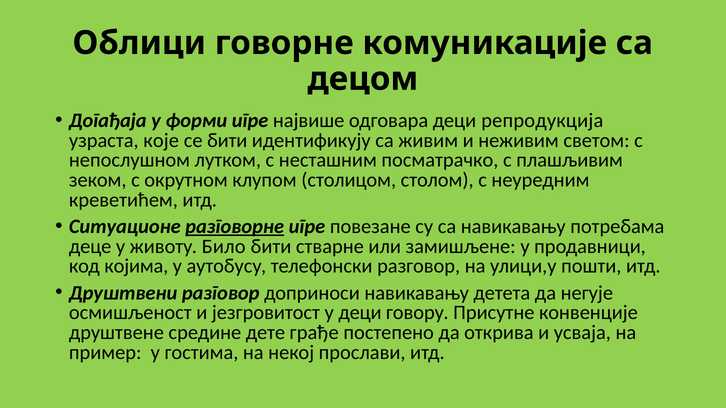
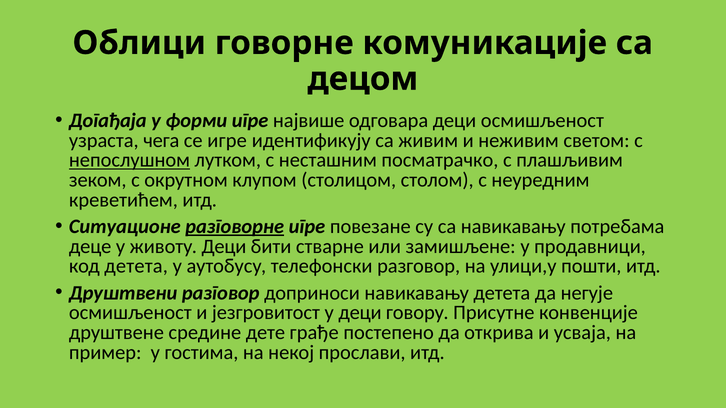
деци репродукција: репродукција -> осмишљеност
које: које -> чега
се бити: бити -> игре
непослушном underline: none -> present
животу Било: Било -> Деци
код којима: којима -> детета
